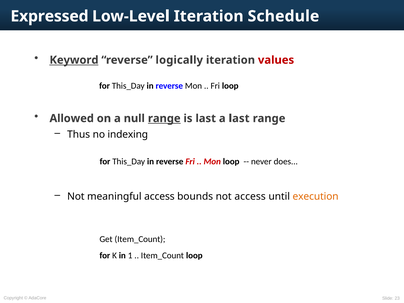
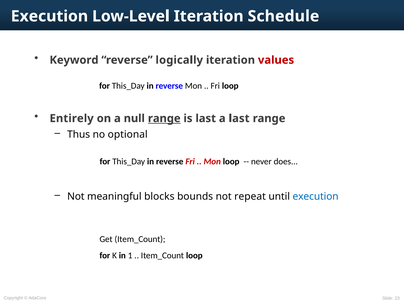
Expressed at (50, 16): Expressed -> Execution
Keyword underline: present -> none
Allowed: Allowed -> Entirely
indexing: indexing -> optional
meaningful access: access -> blocks
not access: access -> repeat
execution at (316, 196) colour: orange -> blue
